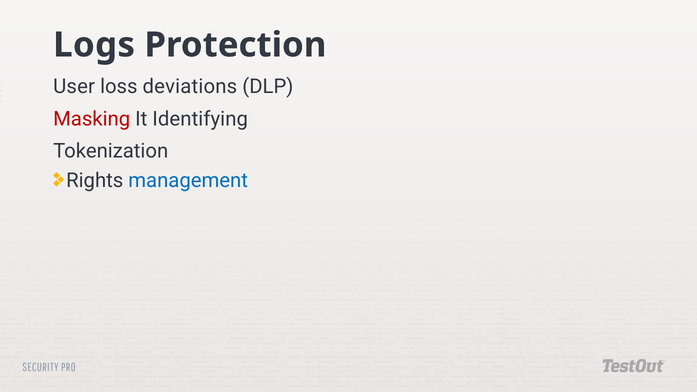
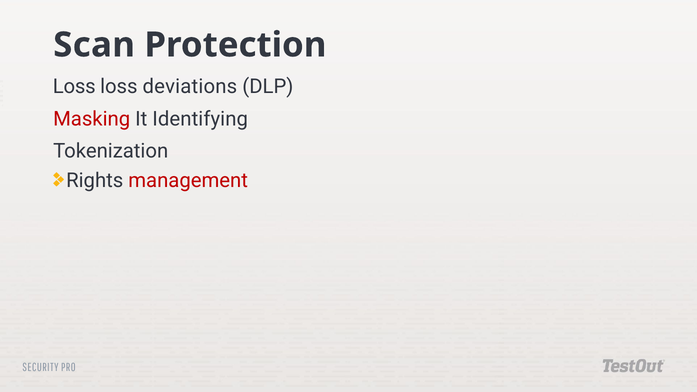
Logs: Logs -> Scan
User at (74, 87): User -> Loss
management colour: blue -> red
